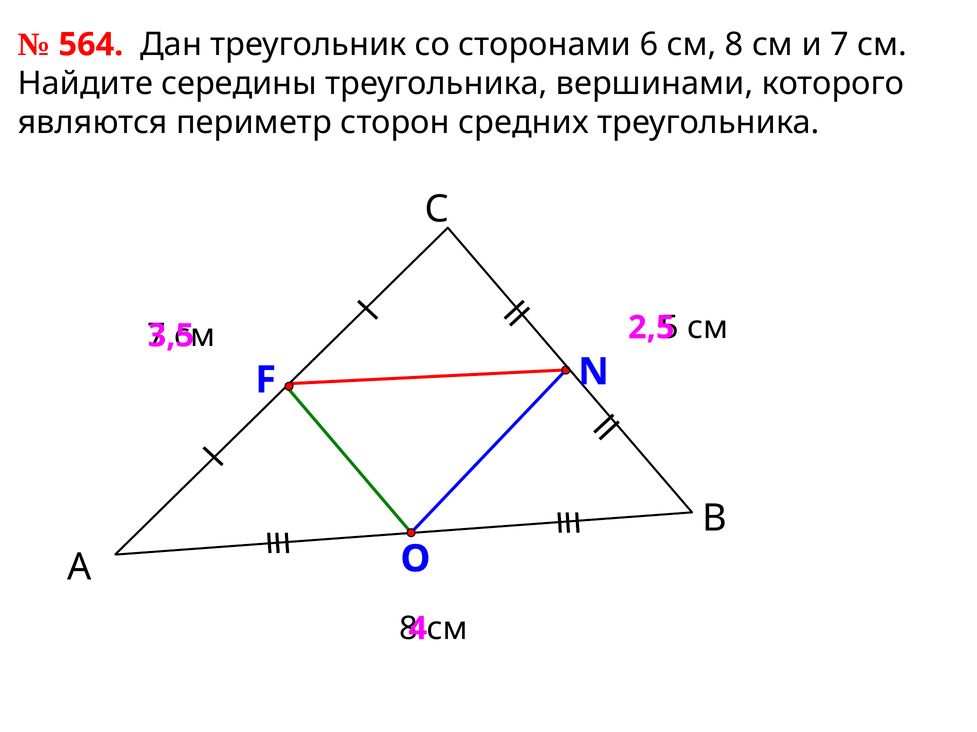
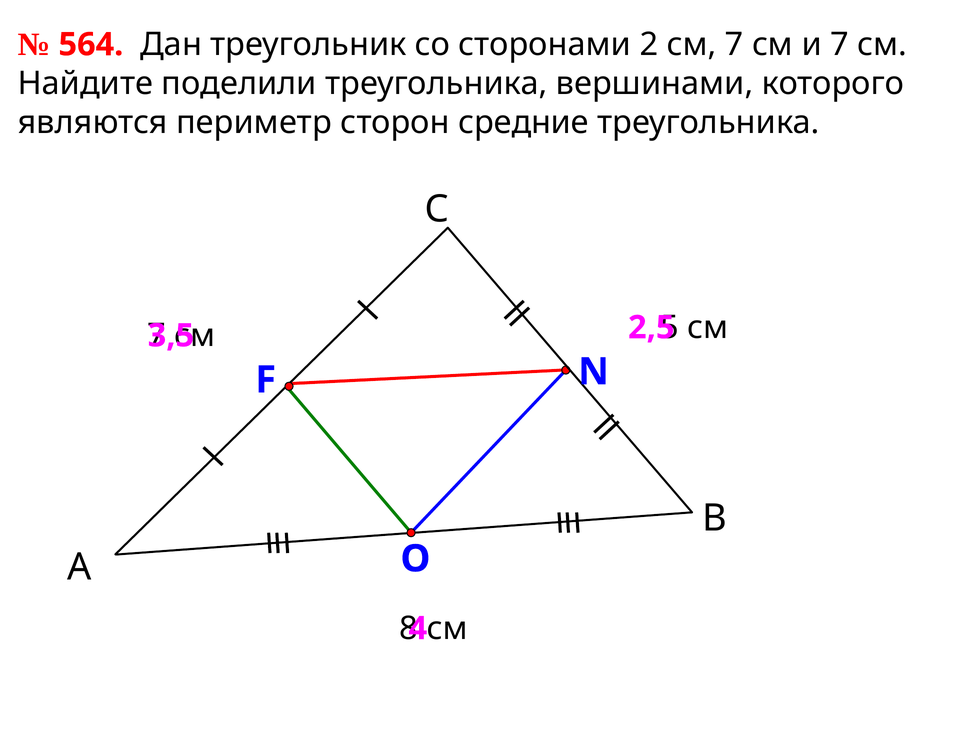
6: 6 -> 2
8 at (734, 45): 8 -> 7
середины: середины -> поделили
средних: средних -> средние
